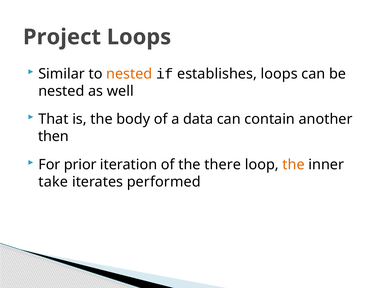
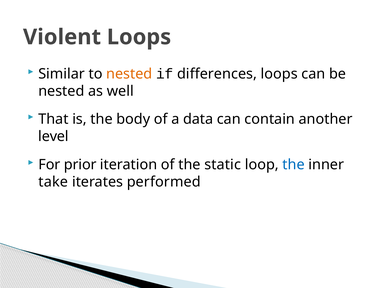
Project: Project -> Violent
establishes: establishes -> differences
then: then -> level
there: there -> static
the at (294, 165) colour: orange -> blue
